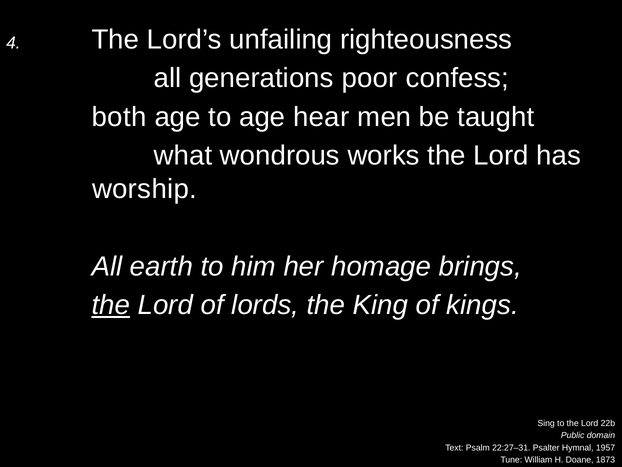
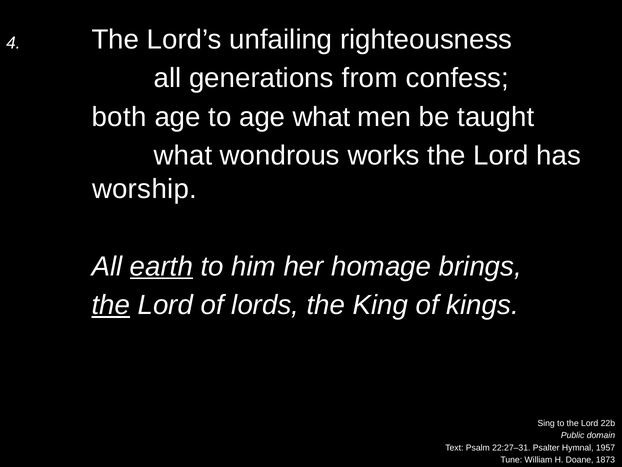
poor: poor -> from
age hear: hear -> what
earth underline: none -> present
